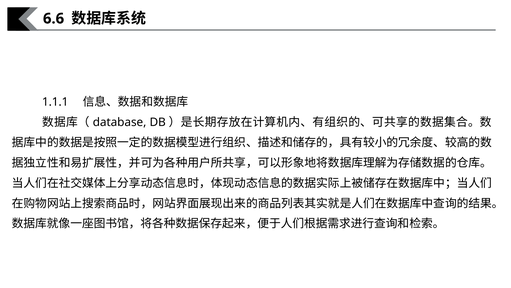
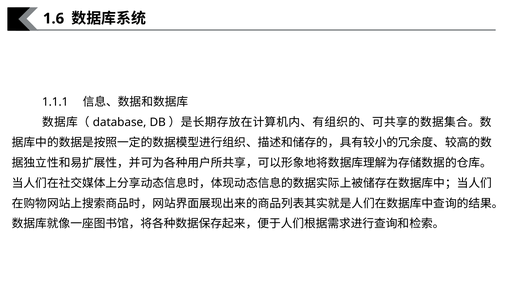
6.6: 6.6 -> 1.6
